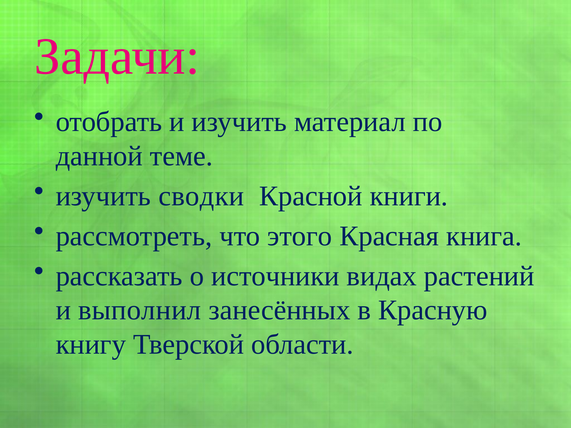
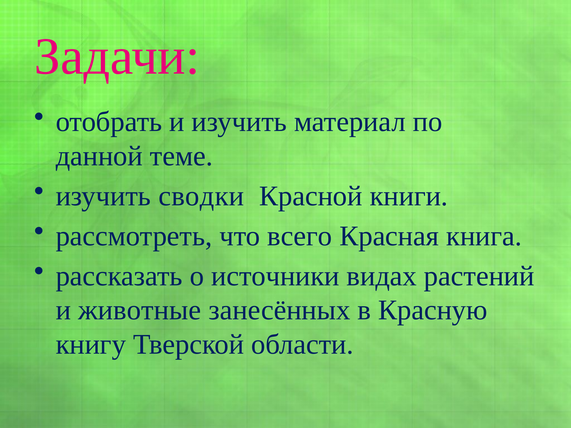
этого: этого -> всего
выполнил: выполнил -> животные
